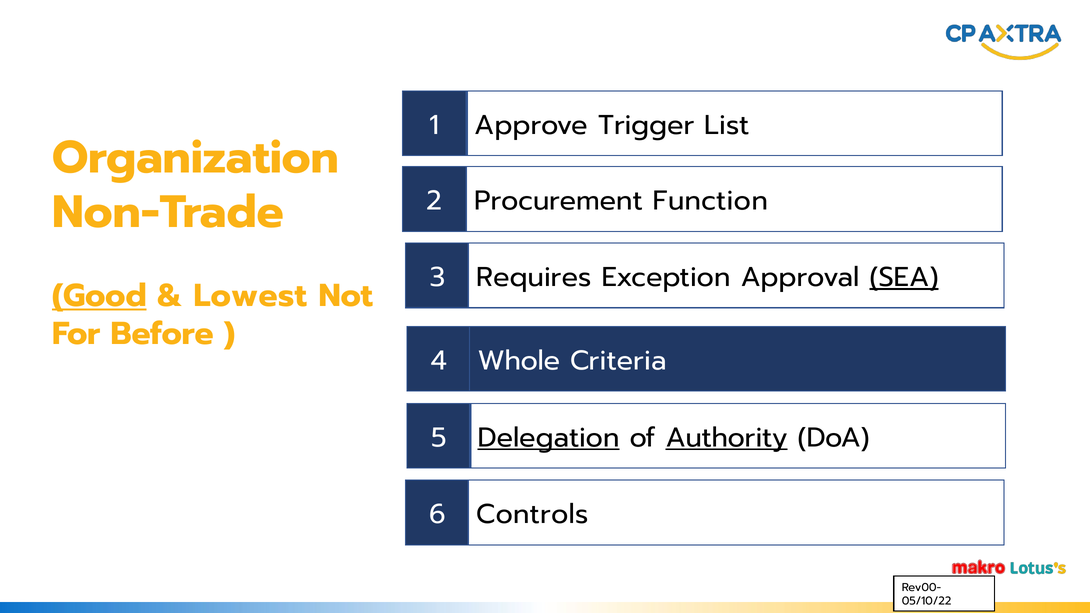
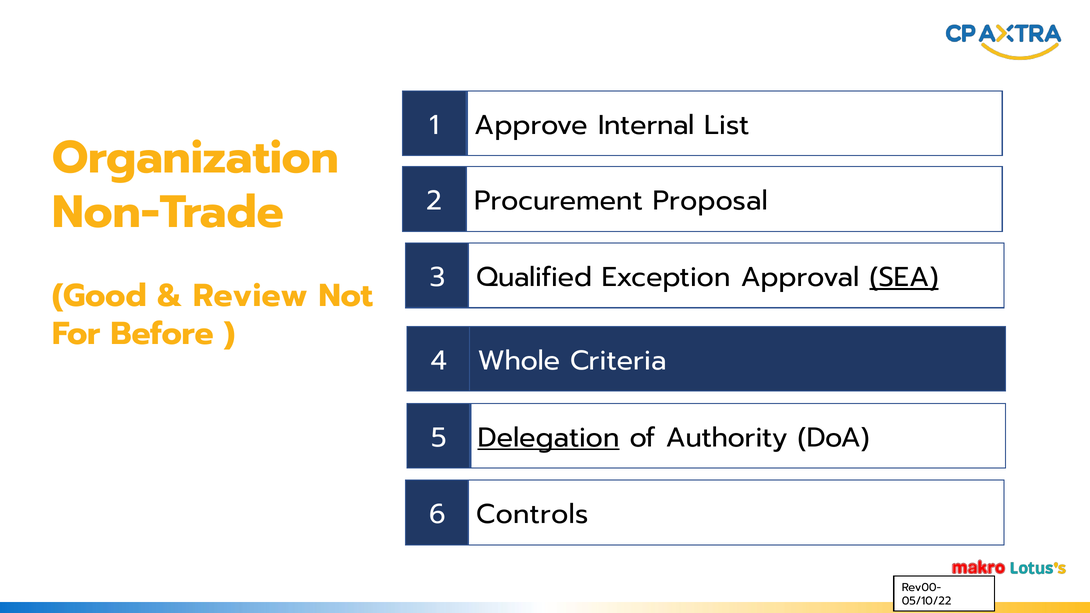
Trigger: Trigger -> Internal
Function: Function -> Proposal
Requires: Requires -> Qualified
Good underline: present -> none
Lowest: Lowest -> Review
Authority underline: present -> none
